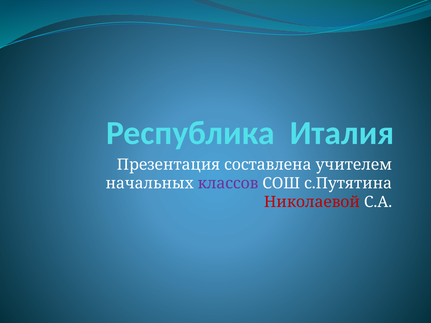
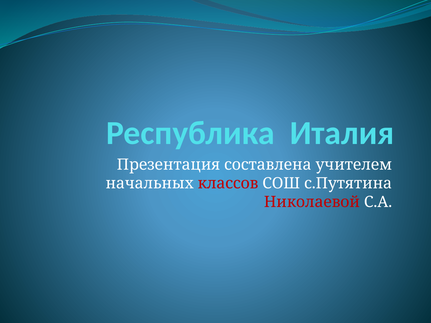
классов colour: purple -> red
